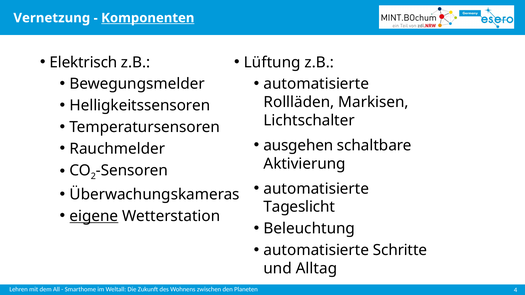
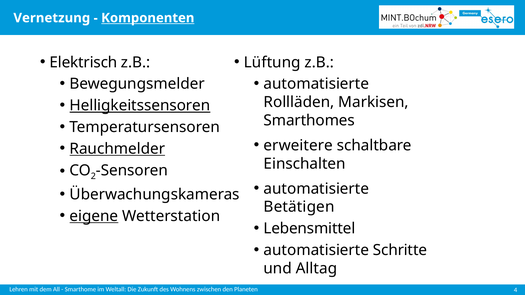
Helligkeitssensoren underline: none -> present
Lichtschalter: Lichtschalter -> Smarthomes
ausgehen: ausgehen -> erweitere
Rauchmelder underline: none -> present
Aktivierung: Aktivierung -> Einschalten
Tageslicht: Tageslicht -> Betätigen
Beleuchtung: Beleuchtung -> Lebensmittel
